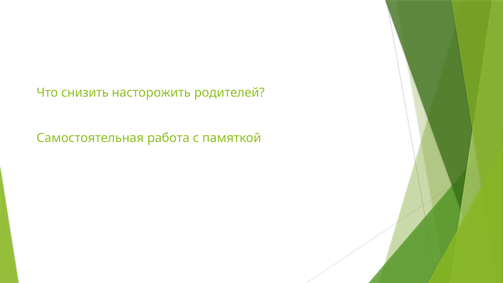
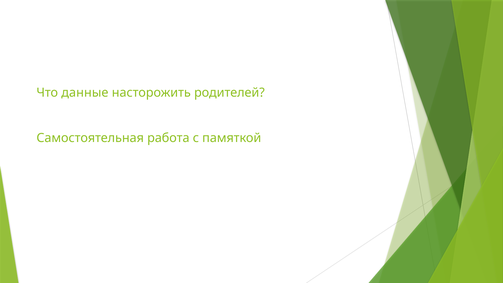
снизить: снизить -> данные
